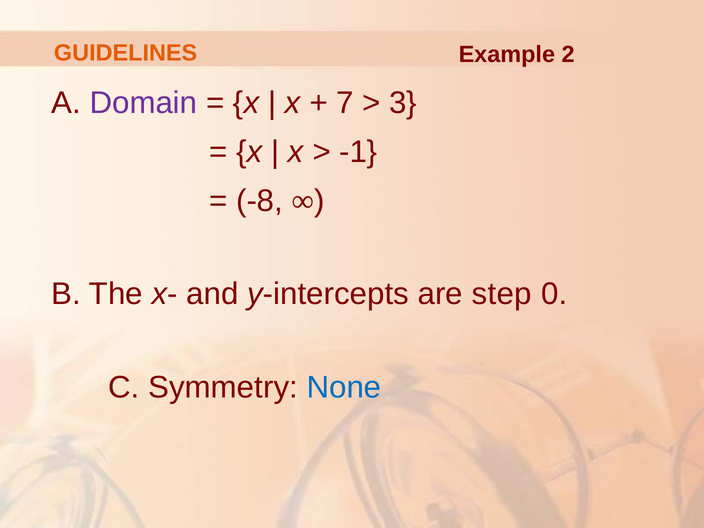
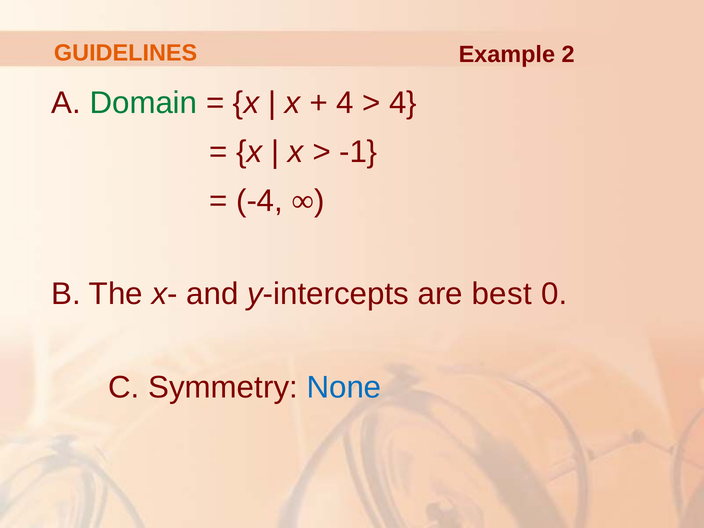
Domain colour: purple -> green
7 at (345, 103): 7 -> 4
3 at (403, 103): 3 -> 4
-8: -8 -> -4
step: step -> best
